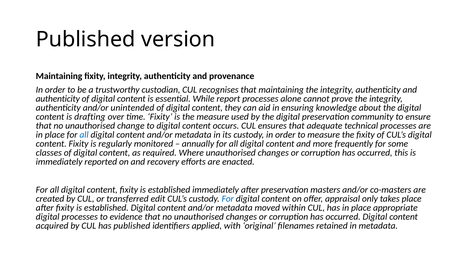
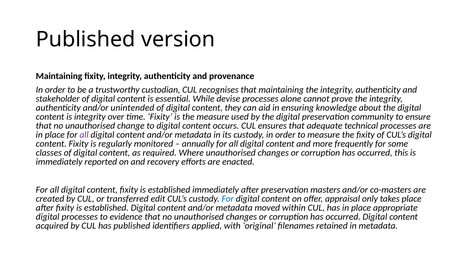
authenticity at (58, 99): authenticity -> stakeholder
report: report -> devise
is drafting: drafting -> integrity
all at (84, 135) colour: blue -> purple
